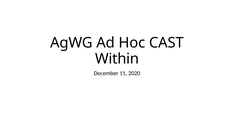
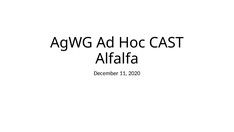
Within: Within -> Alfalfa
